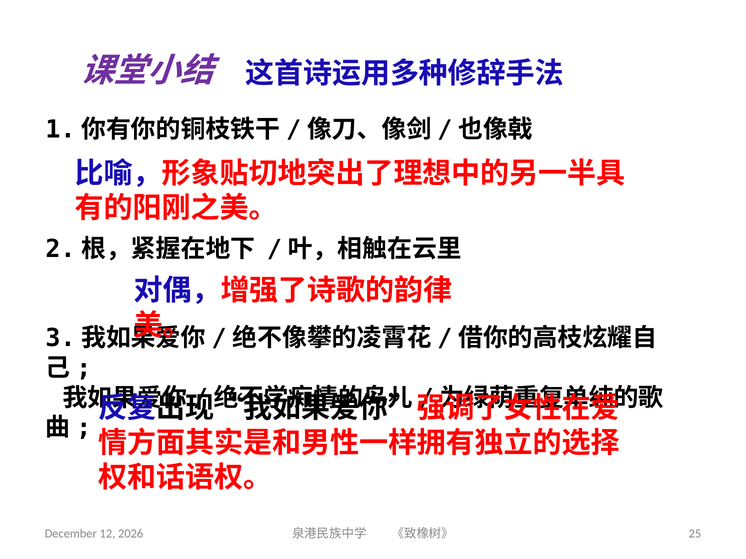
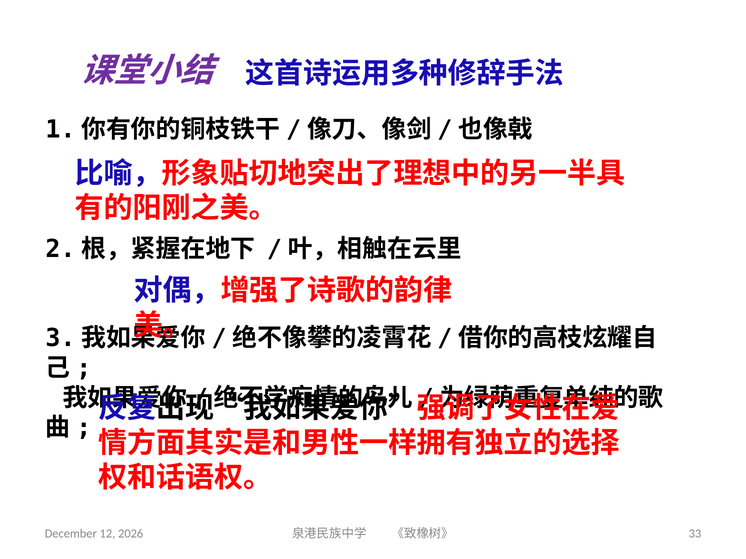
25: 25 -> 33
